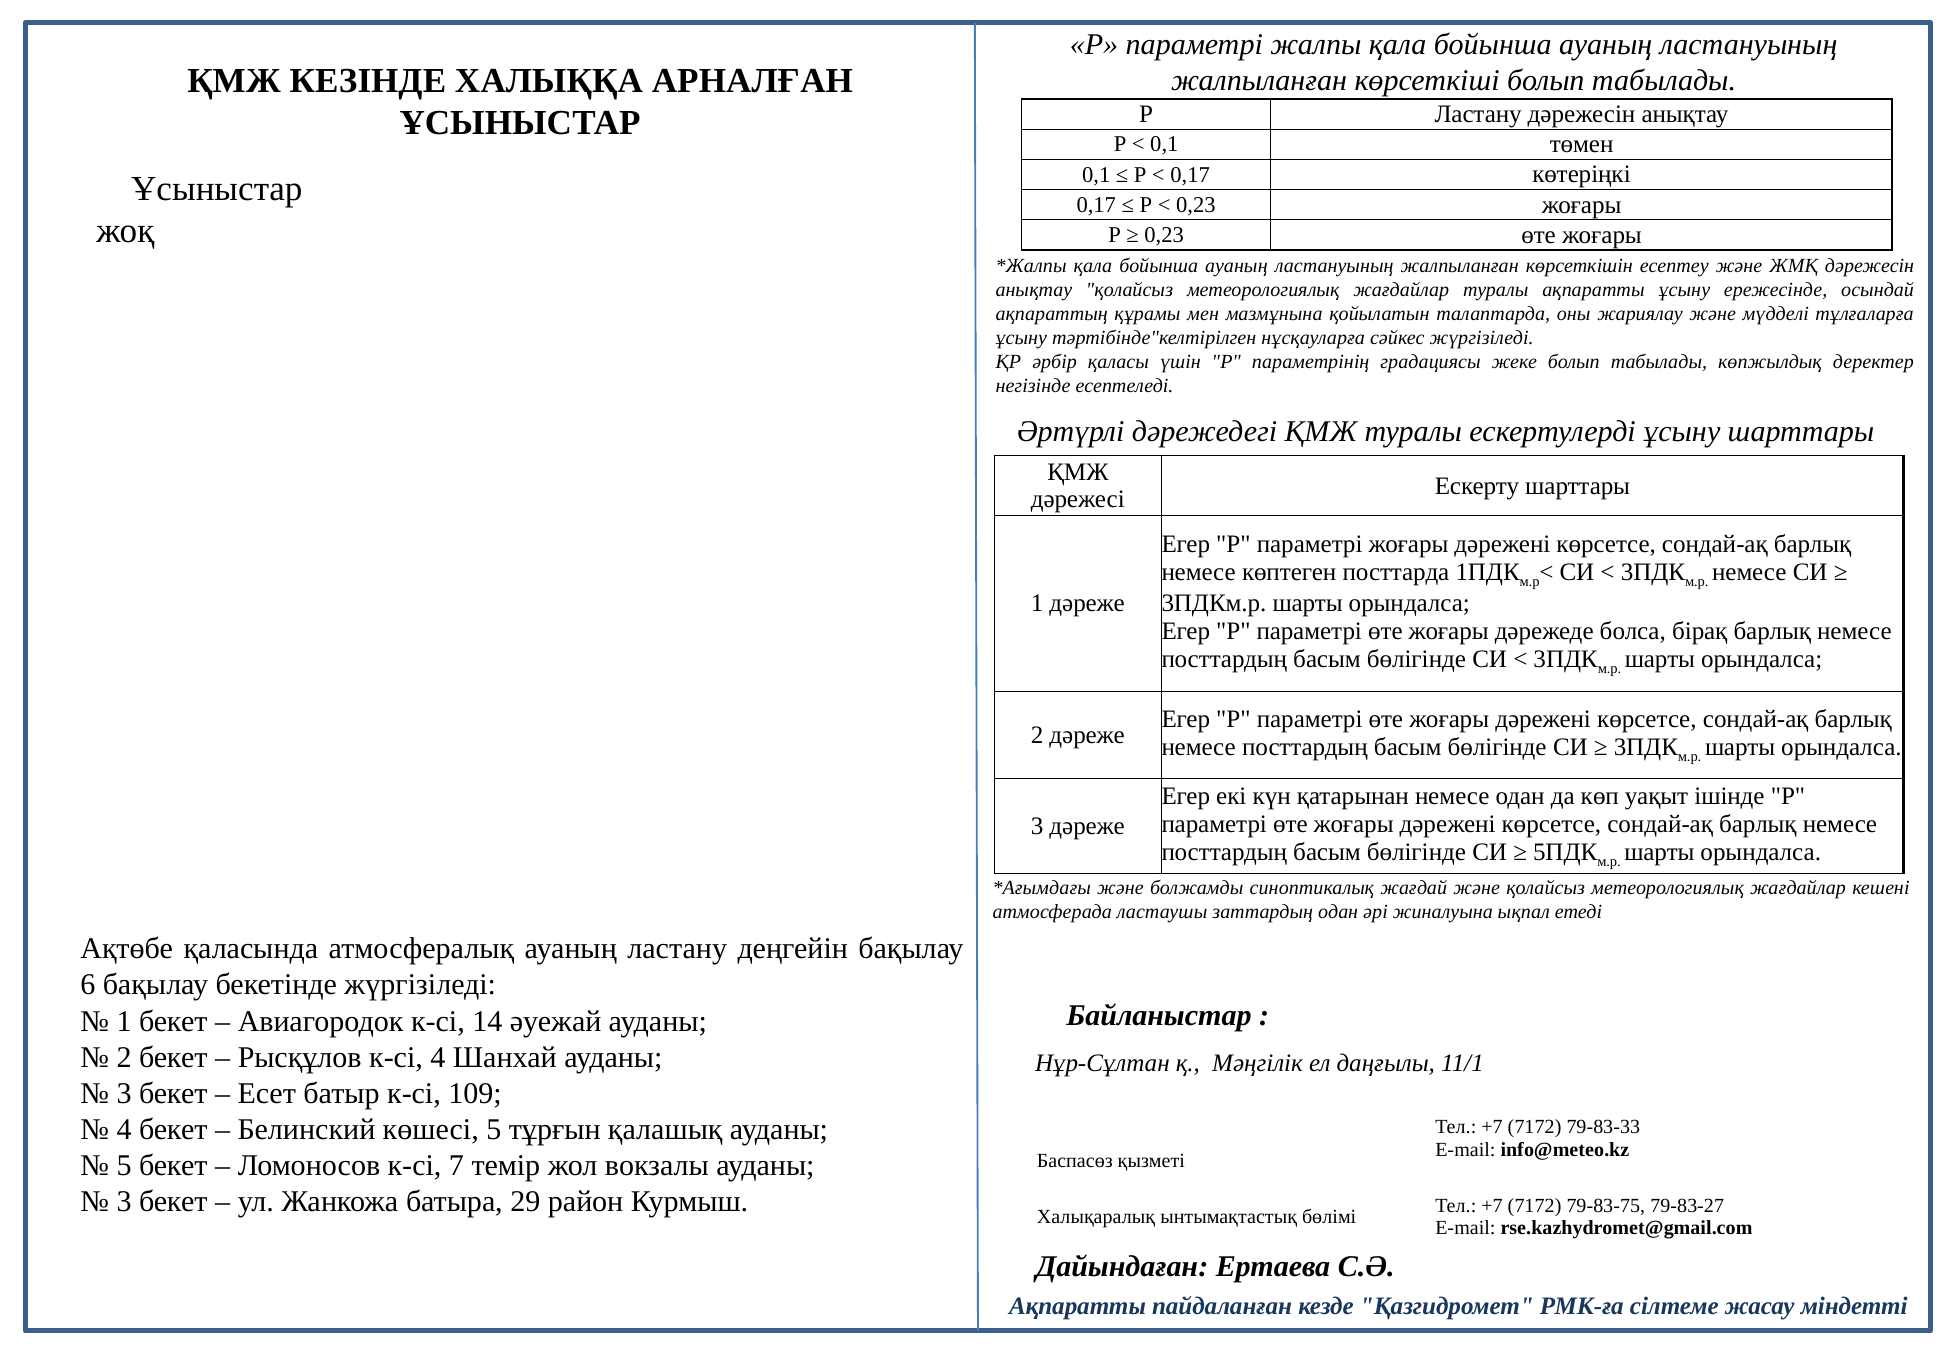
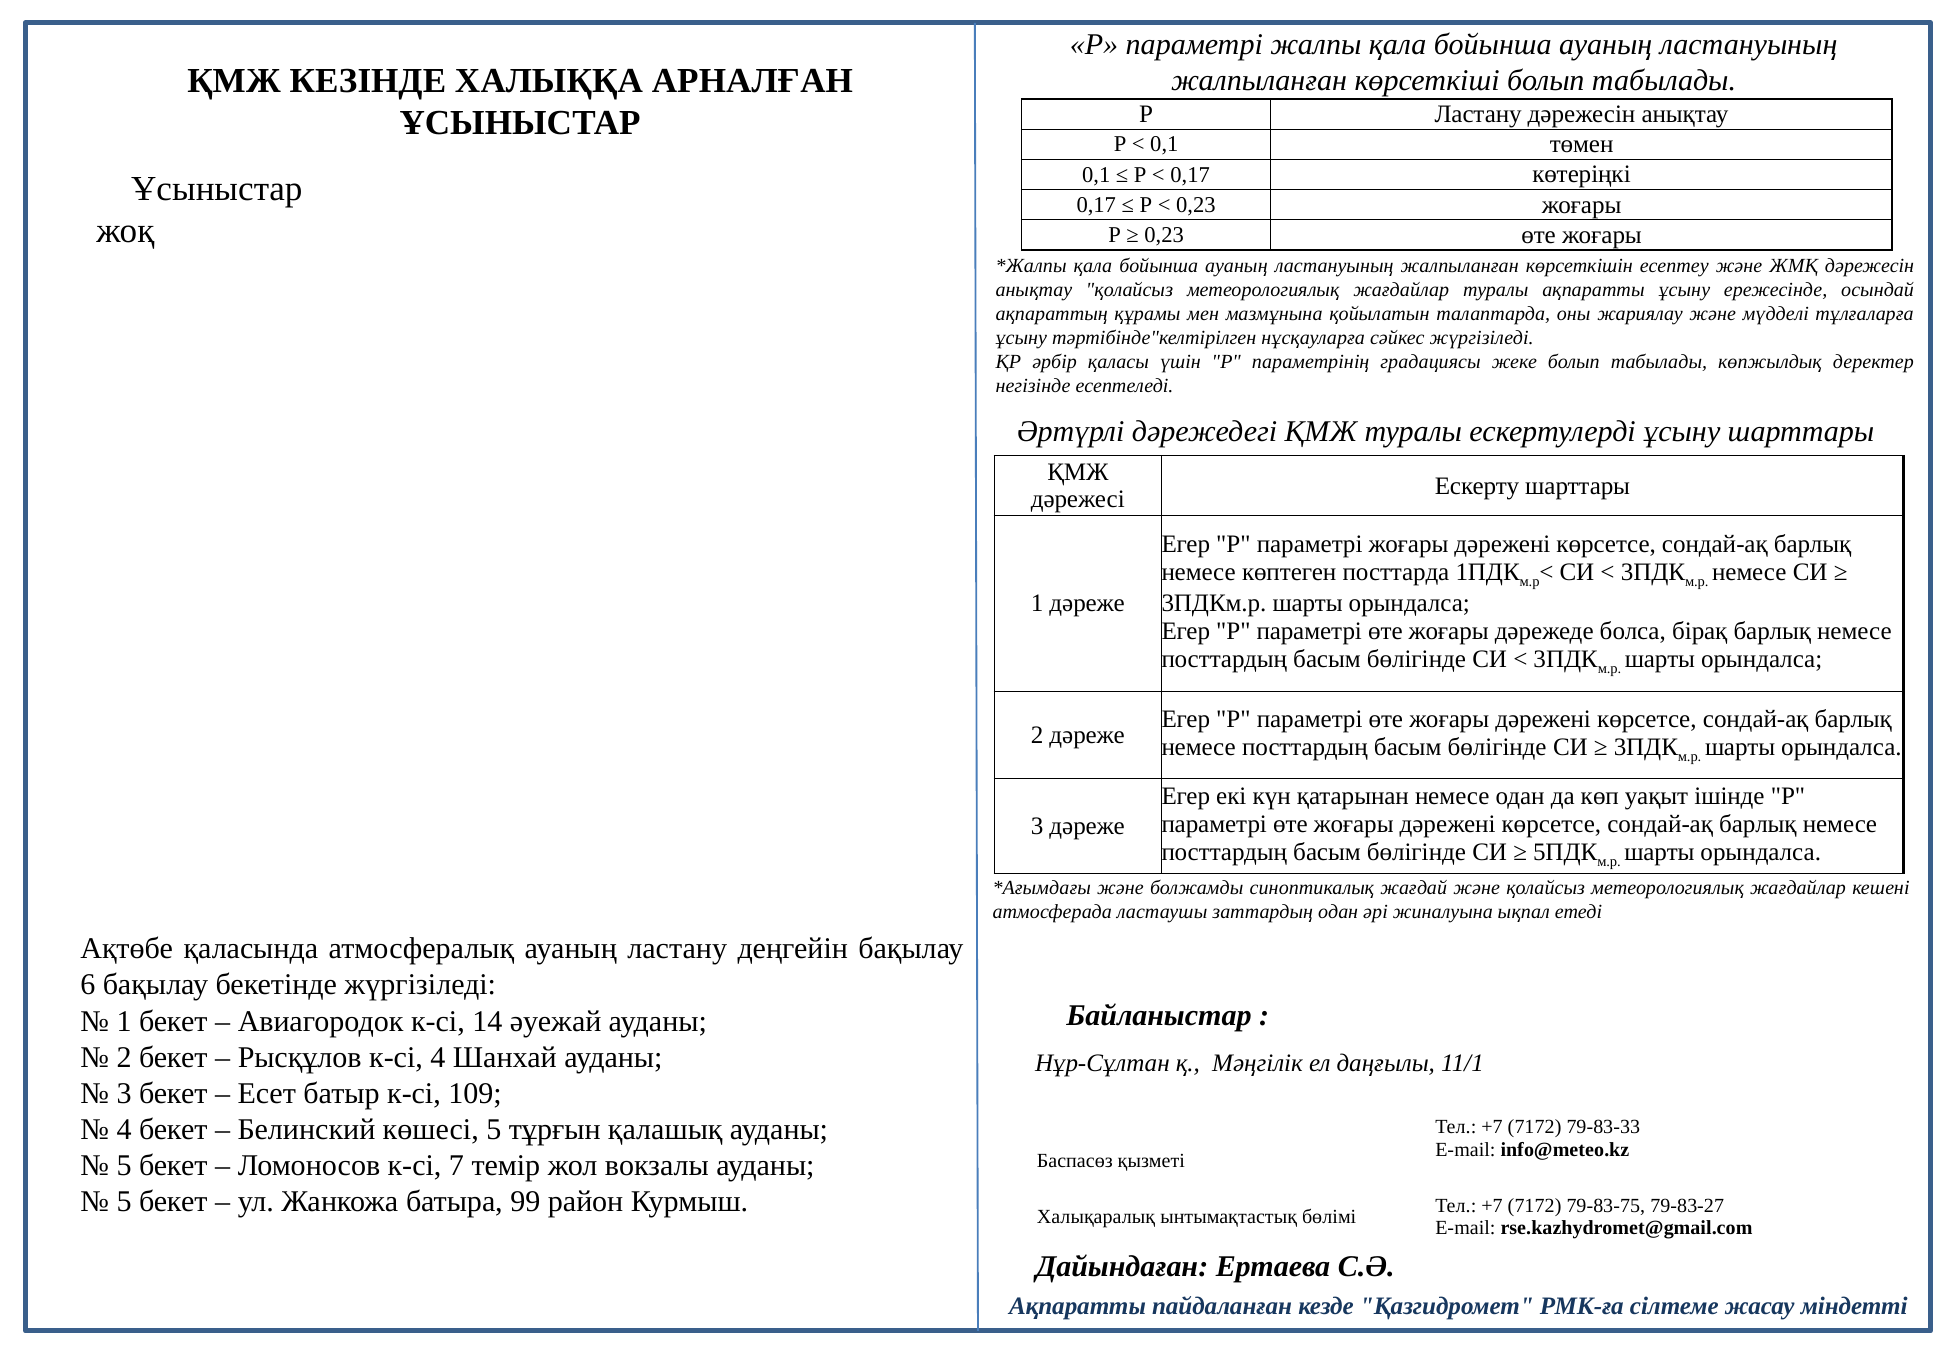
3 at (124, 1202): 3 -> 5
29: 29 -> 99
